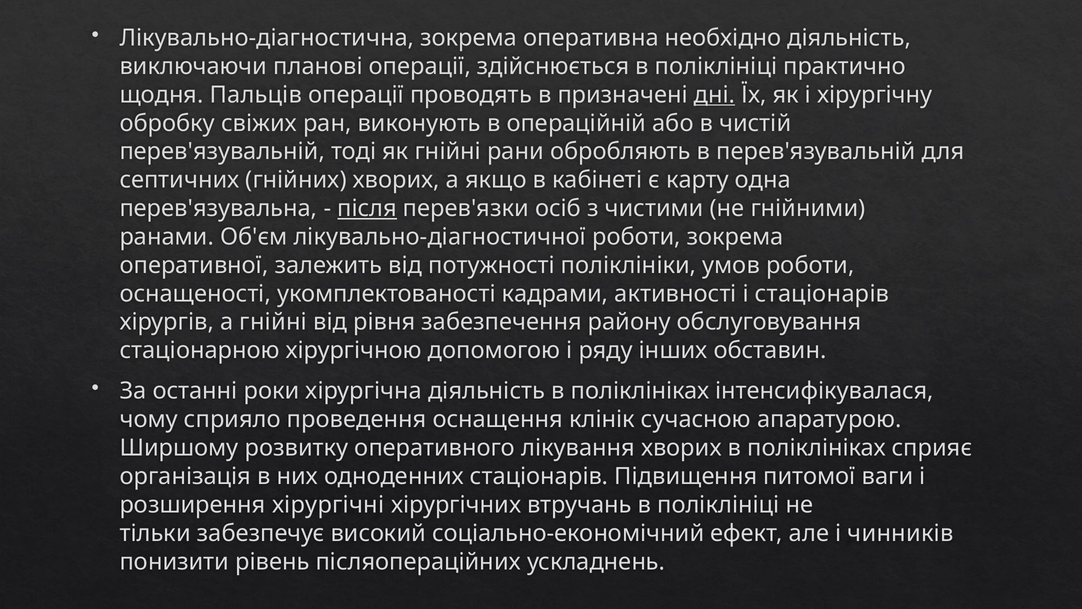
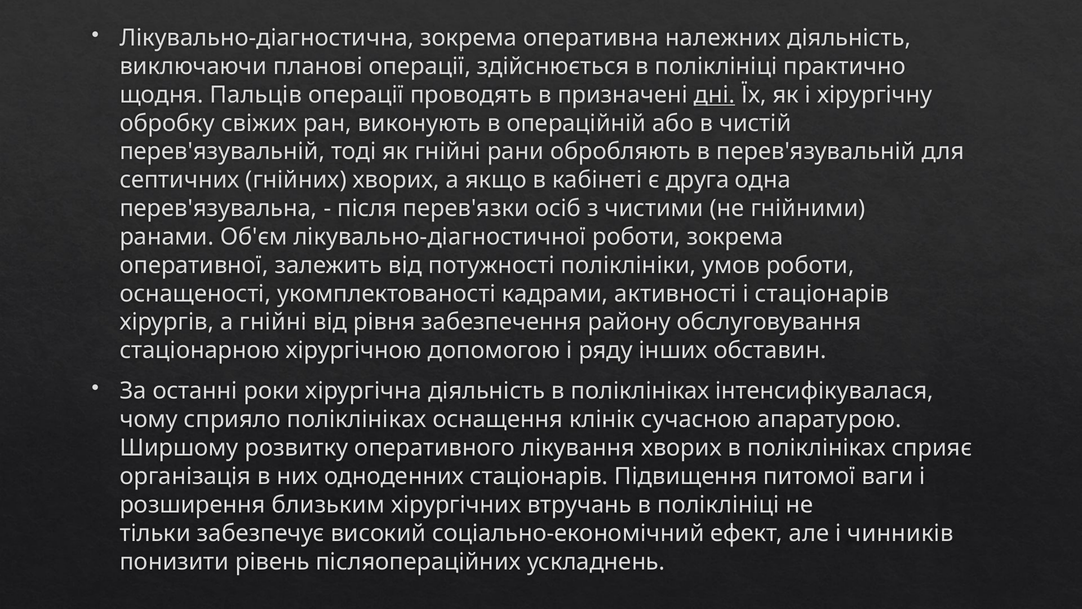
необхідно: необхідно -> належних
карту: карту -> друга
після underline: present -> none
сприяло проведення: проведення -> поліклініках
хірургічні: хірургічні -> близьким
